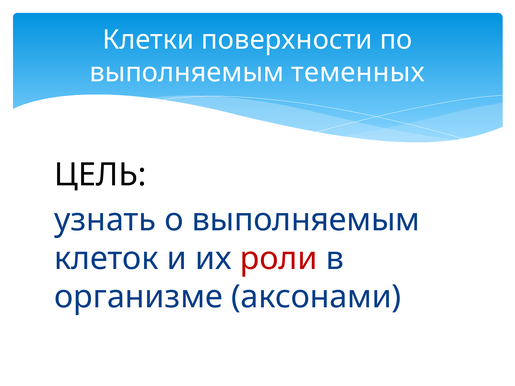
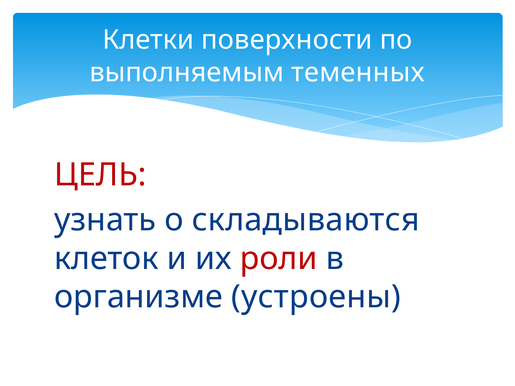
ЦЕЛЬ colour: black -> red
о выполняемым: выполняемым -> складываются
аксонами: аксонами -> устроены
